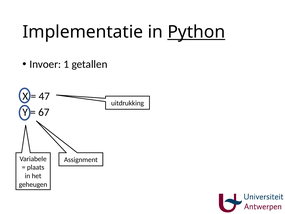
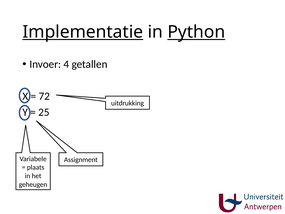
Implementatie underline: none -> present
1: 1 -> 4
47: 47 -> 72
67: 67 -> 25
